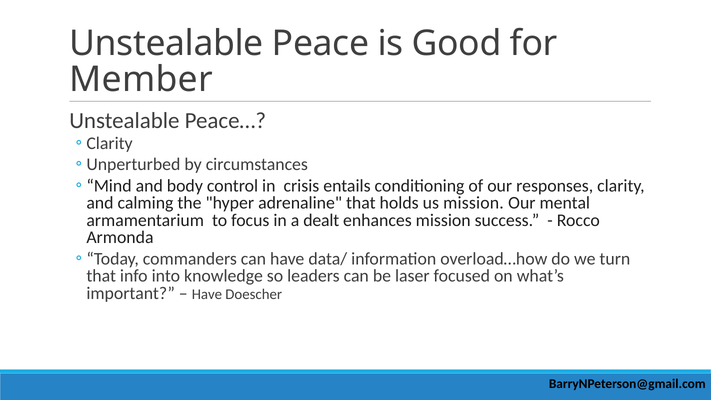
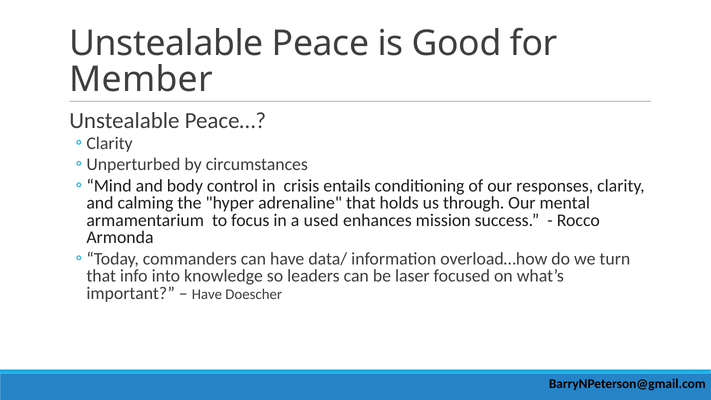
us mission: mission -> through
dealt: dealt -> used
